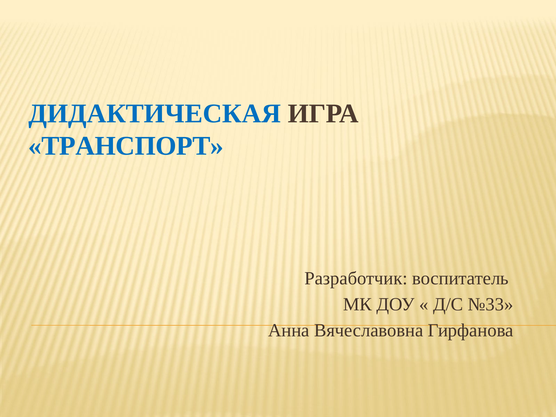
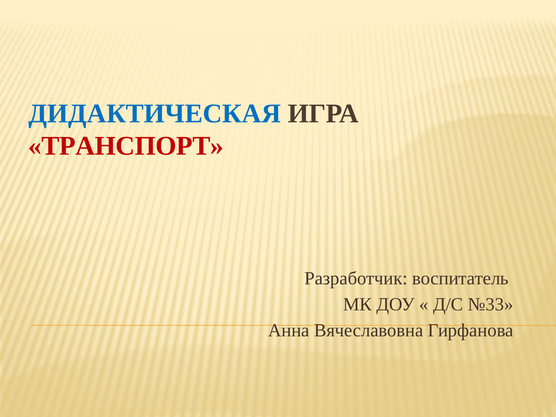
ТРАНСПОРТ colour: blue -> red
